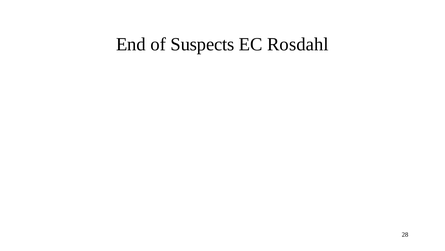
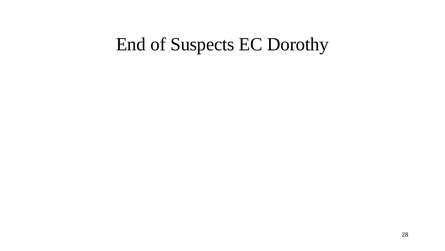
Rosdahl: Rosdahl -> Dorothy
